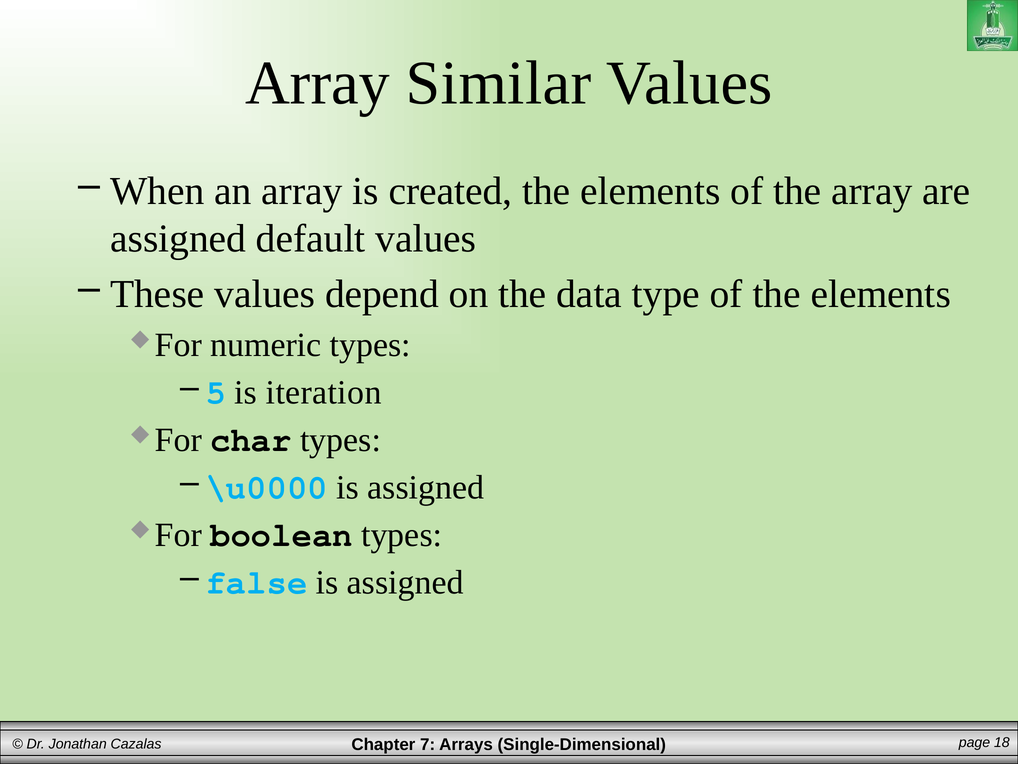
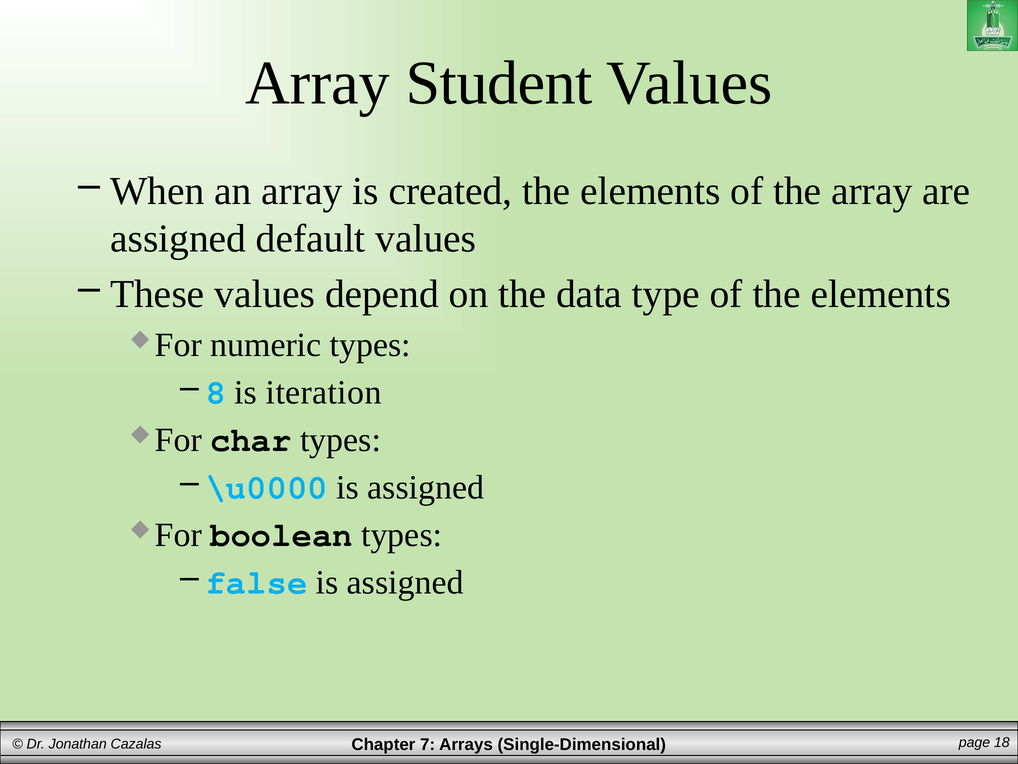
Similar: Similar -> Student
5: 5 -> 8
